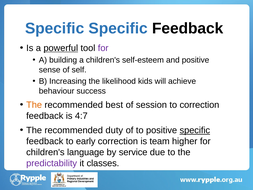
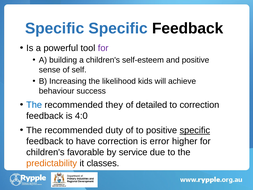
powerful underline: present -> none
The at (34, 105) colour: orange -> blue
best: best -> they
session: session -> detailed
4:7: 4:7 -> 4:0
early: early -> have
team: team -> error
language: language -> favorable
predictability colour: purple -> orange
